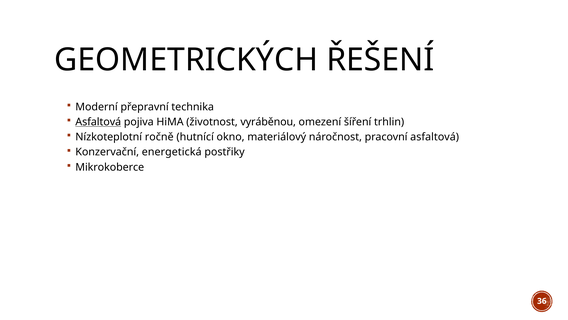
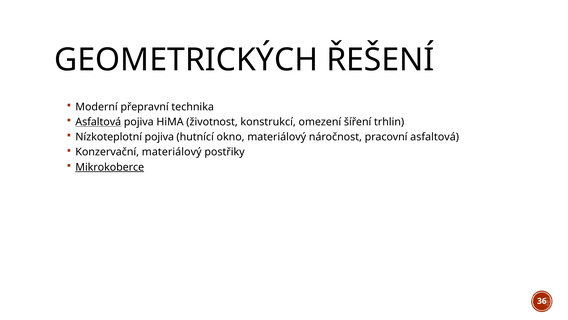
vyráběnou: vyráběnou -> konstrukcí
Nízkoteplotní ročně: ročně -> pojiva
Konzervační energetická: energetická -> materiálový
Mikrokoberce underline: none -> present
